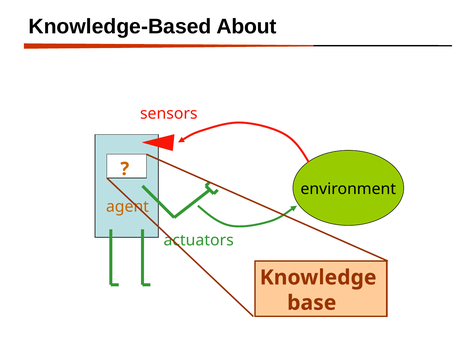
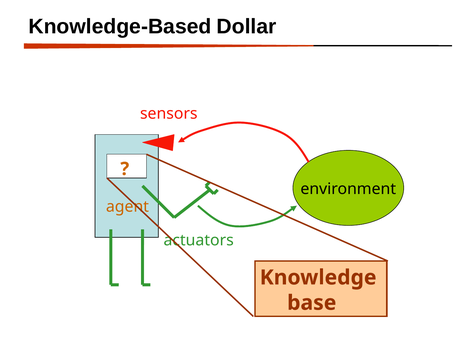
About: About -> Dollar
